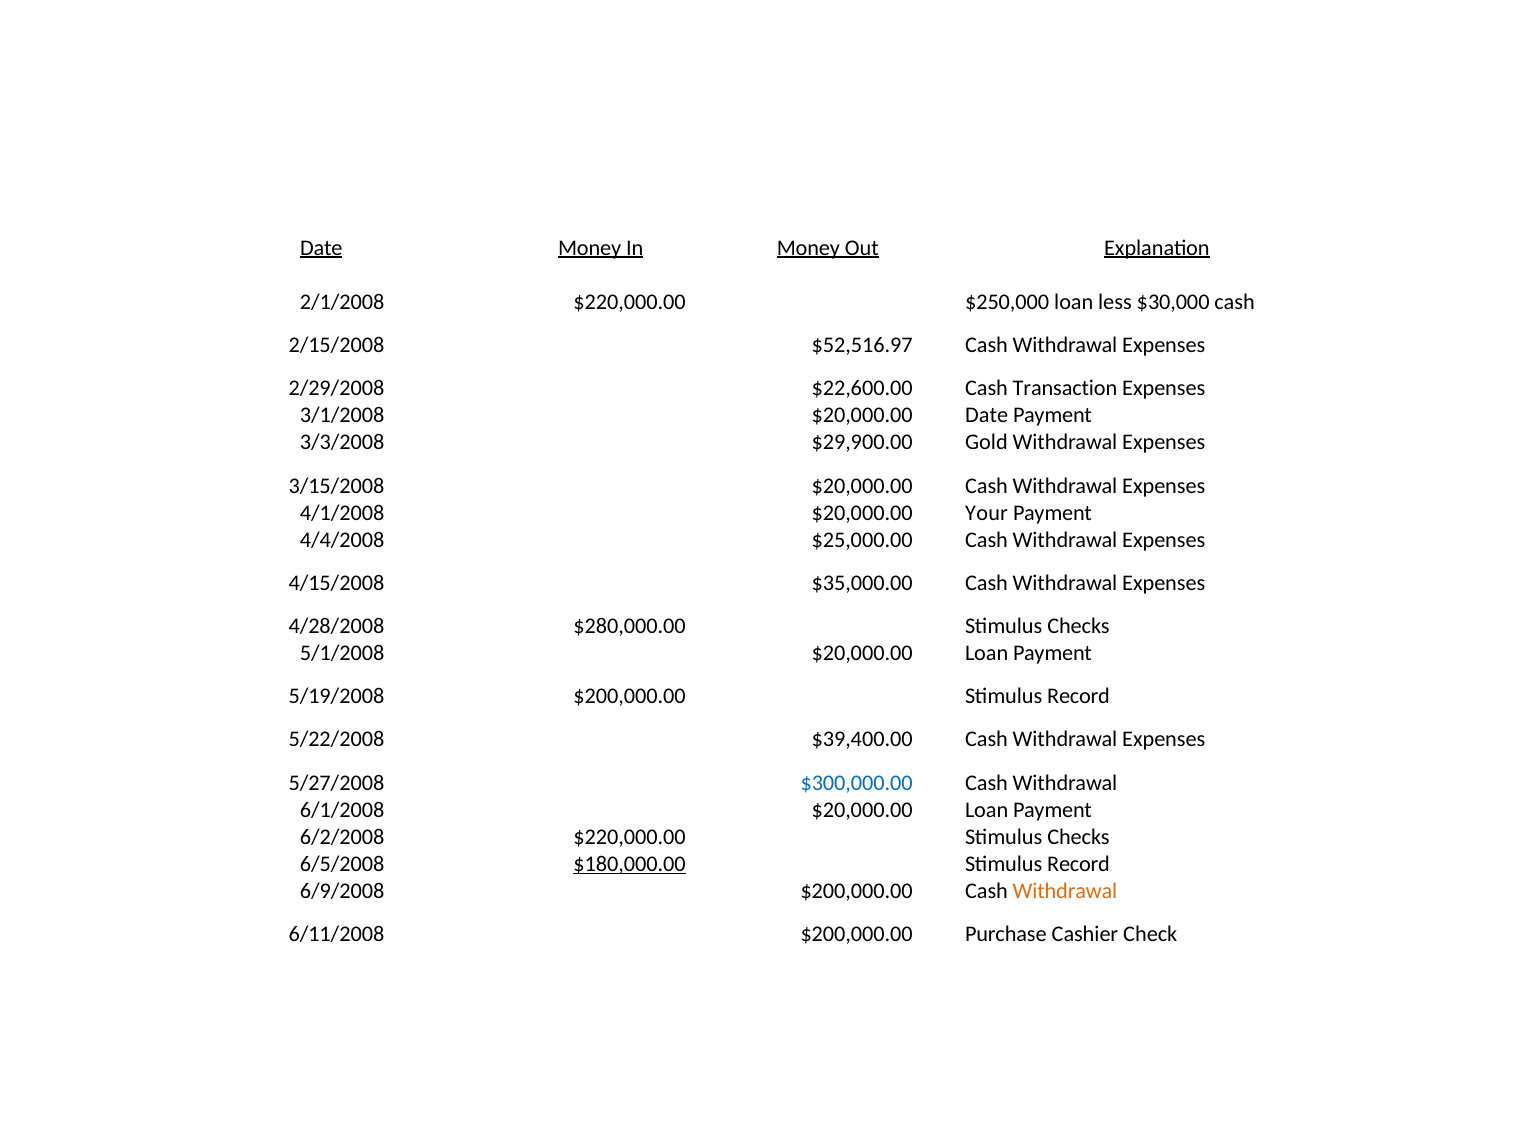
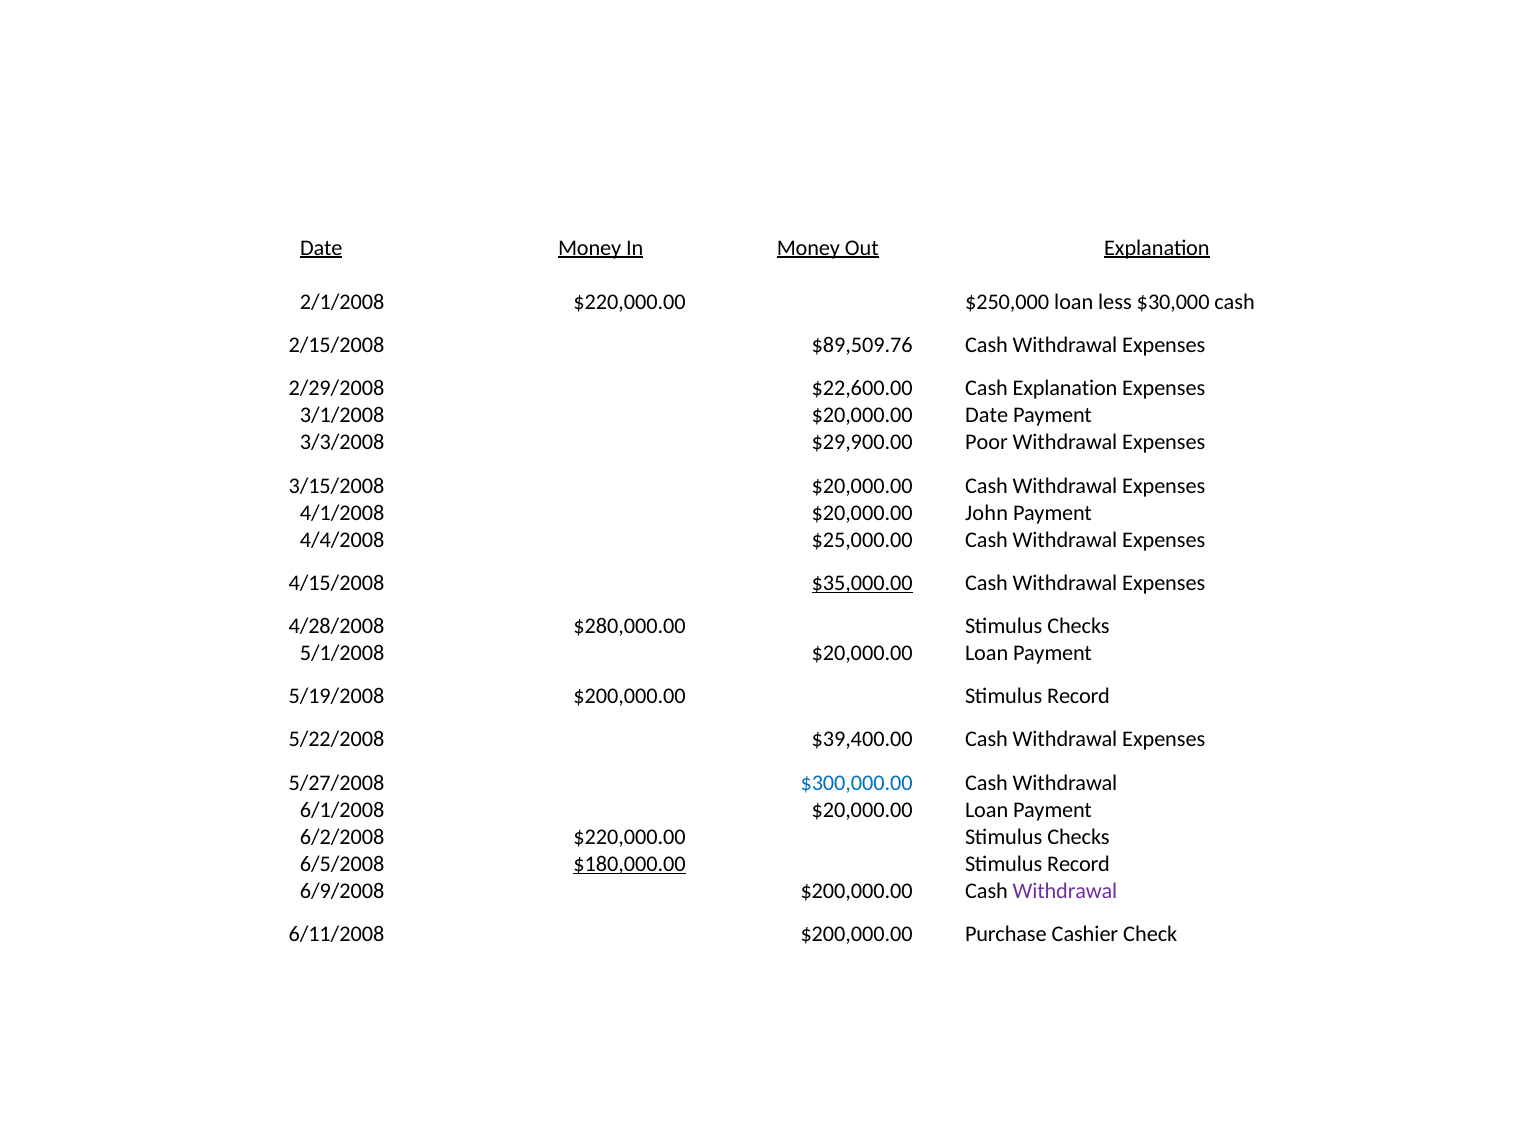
$52,516.97: $52,516.97 -> $89,509.76
Cash Transaction: Transaction -> Explanation
Gold: Gold -> Poor
Your: Your -> John
$35,000.00 underline: none -> present
Withdrawal at (1065, 891) colour: orange -> purple
